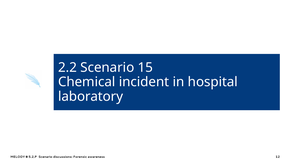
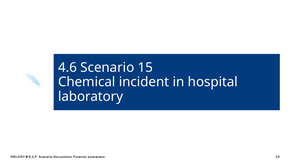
2.2: 2.2 -> 4.6
